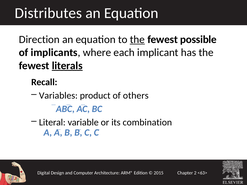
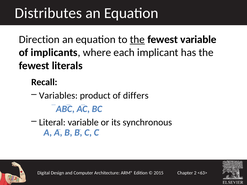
fewest possible: possible -> variable
literals underline: present -> none
others: others -> differs
combination: combination -> synchronous
